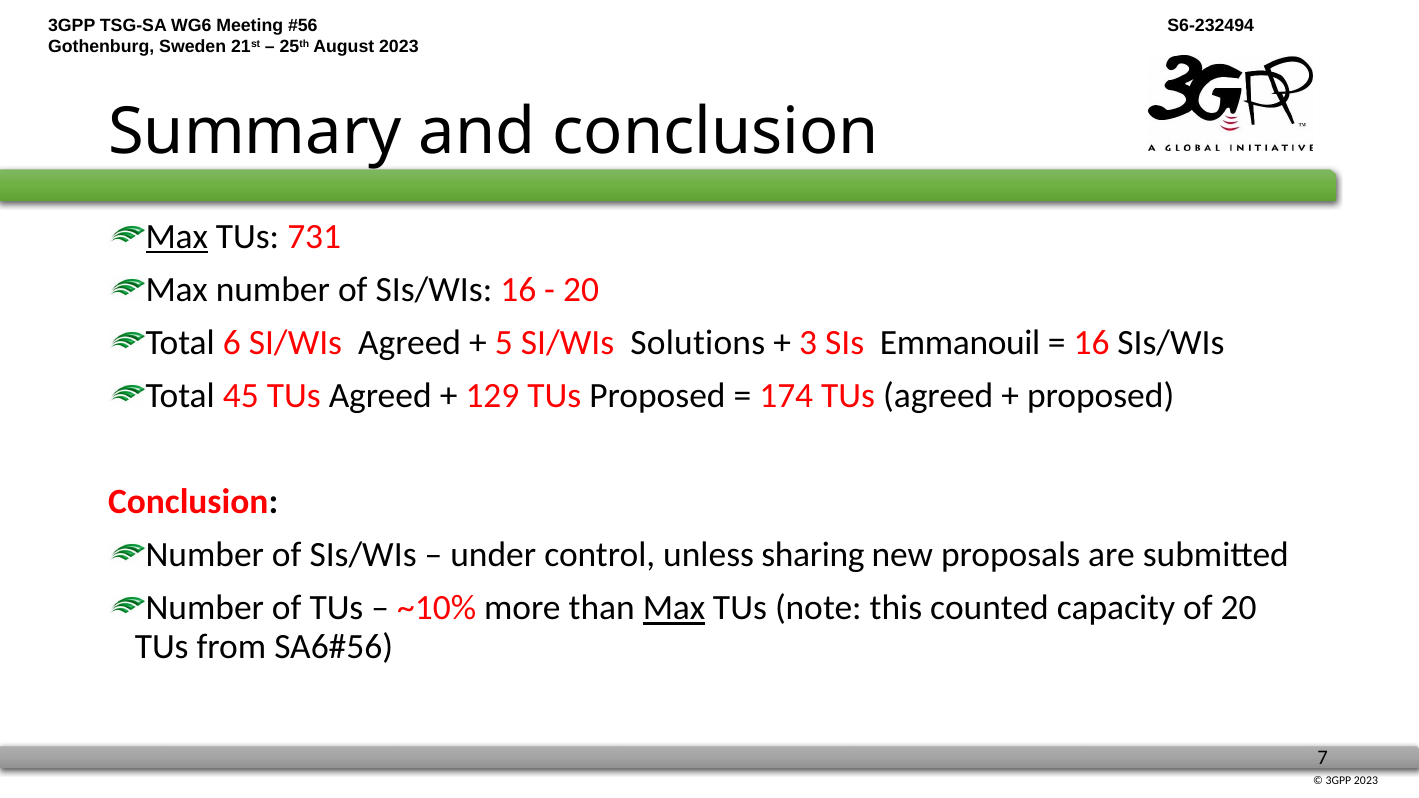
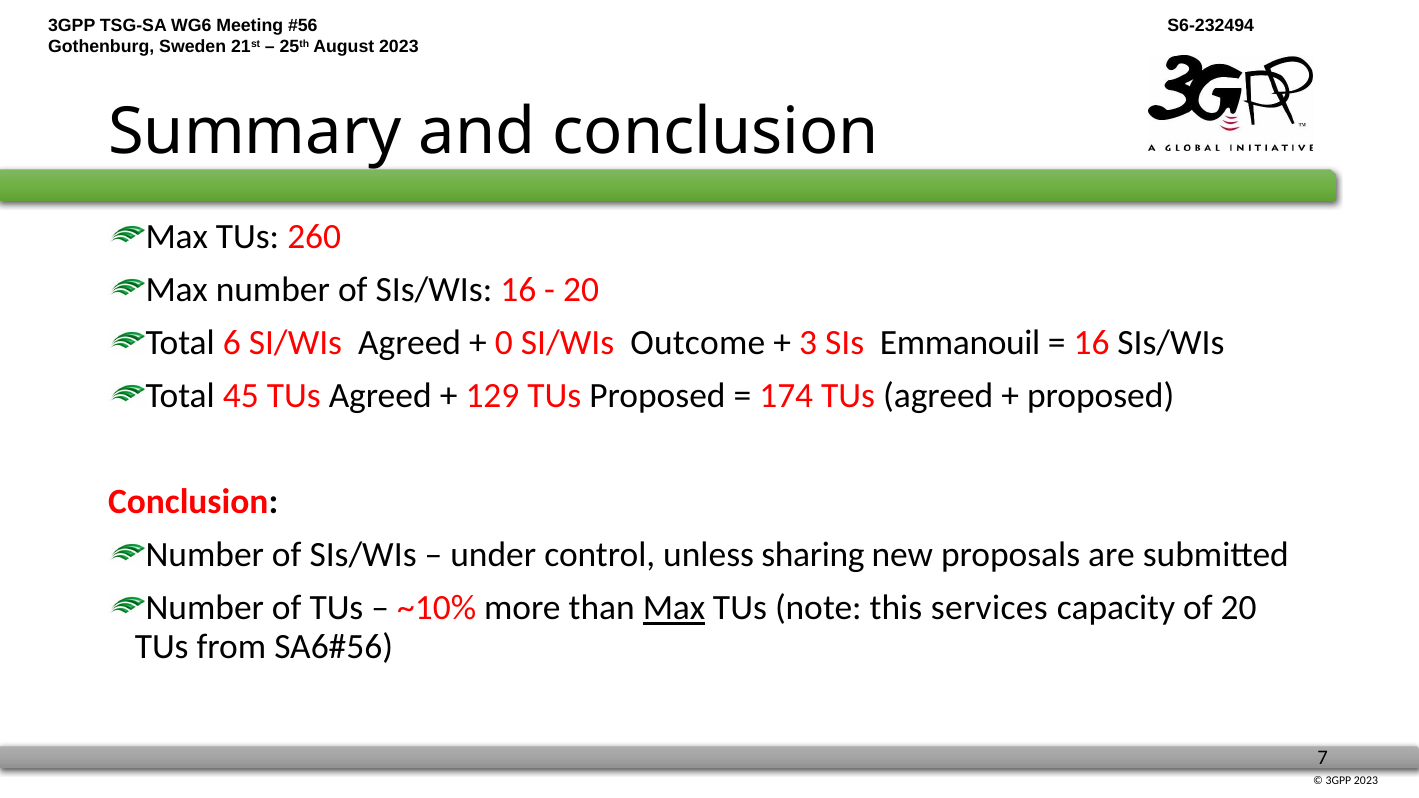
Max at (177, 237) underline: present -> none
731: 731 -> 260
5: 5 -> 0
Solutions: Solutions -> Outcome
counted: counted -> services
